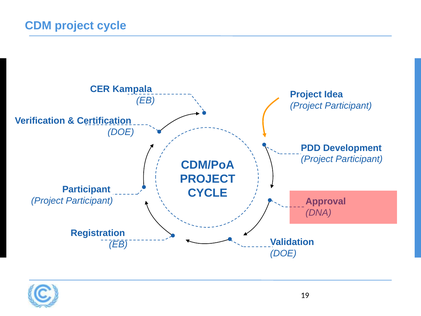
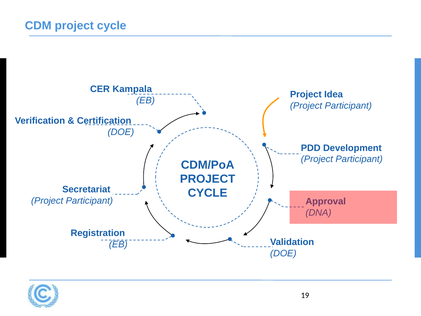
Participant at (86, 189): Participant -> Secretariat
